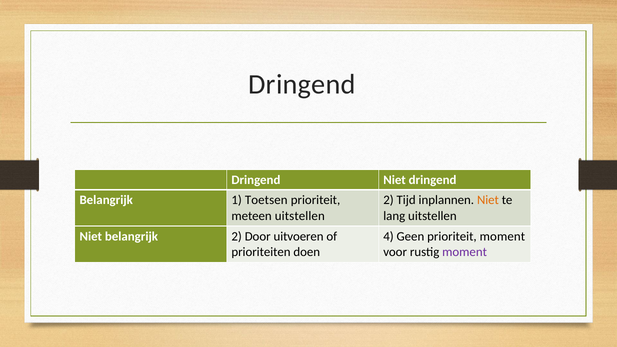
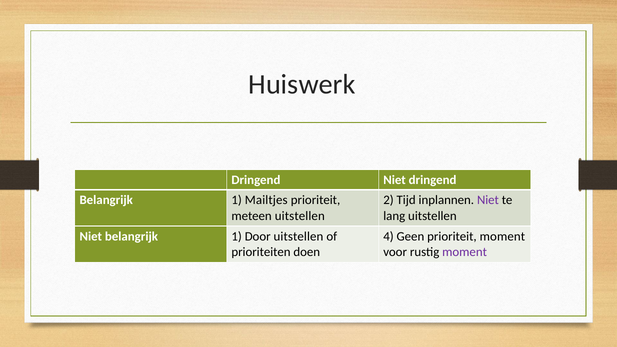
Dringend at (302, 85): Dringend -> Huiswerk
Toetsen: Toetsen -> Mailtjes
Niet at (488, 200) colour: orange -> purple
Niet belangrijk 2: 2 -> 1
Door uitvoeren: uitvoeren -> uitstellen
